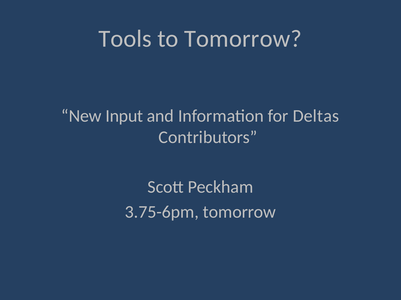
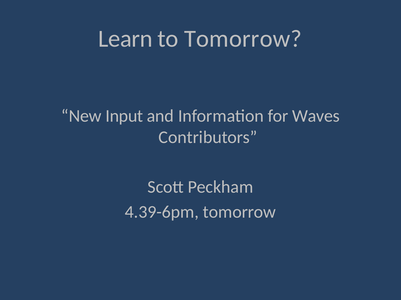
Tools: Tools -> Learn
Deltas: Deltas -> Waves
3.75-6pm: 3.75-6pm -> 4.39-6pm
